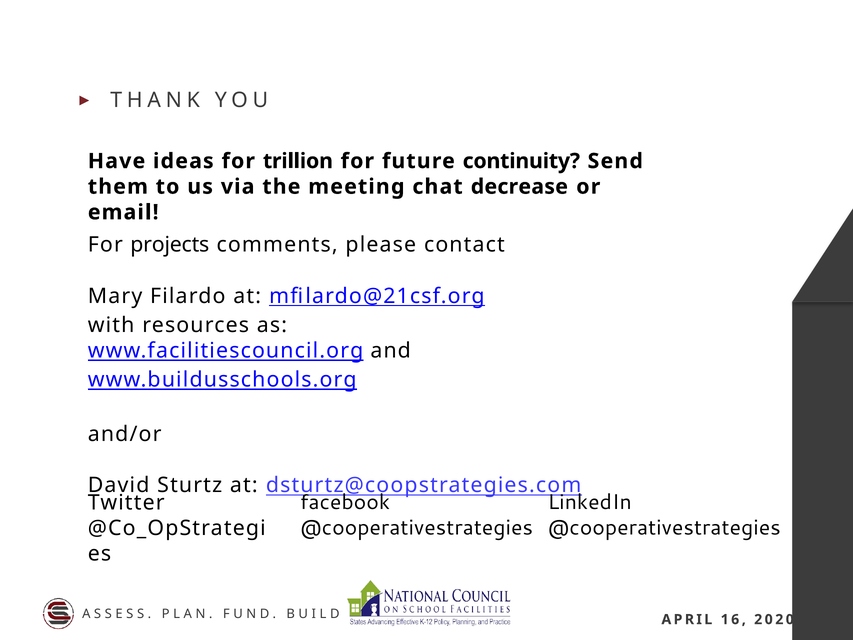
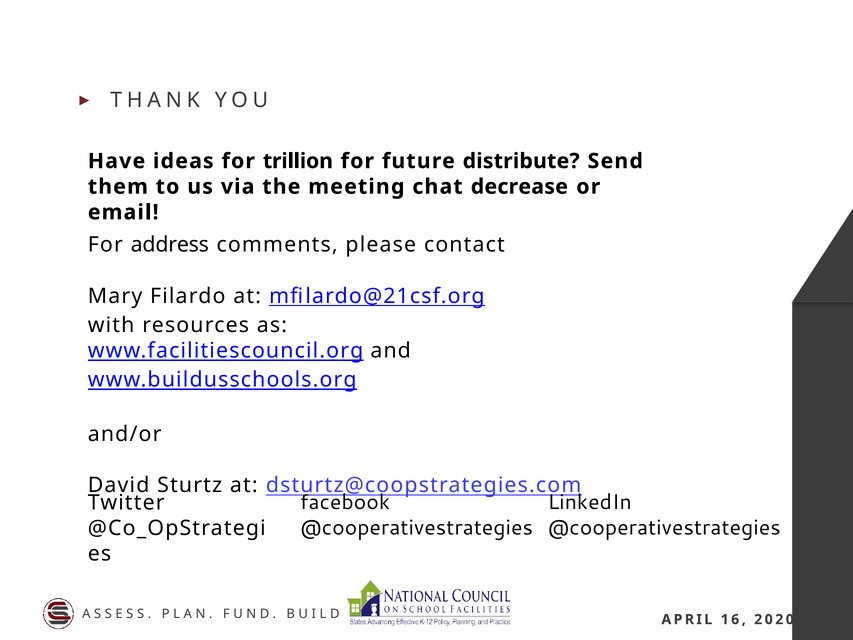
continuity: continuity -> distribute
projects: projects -> address
